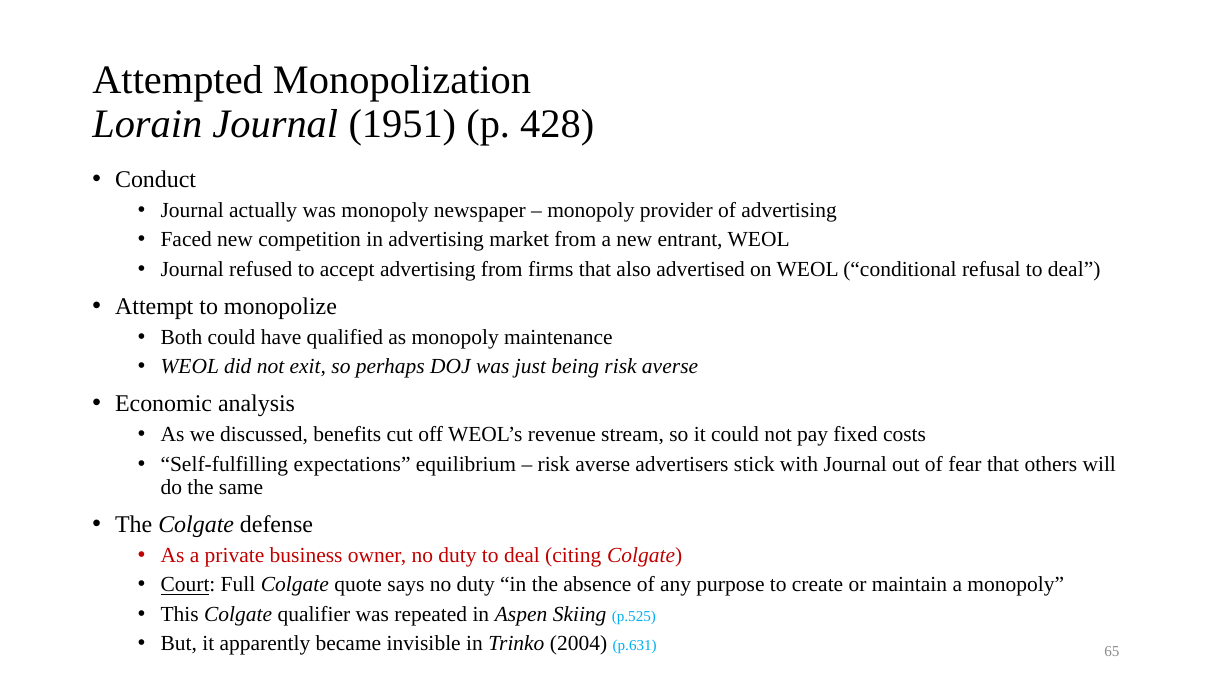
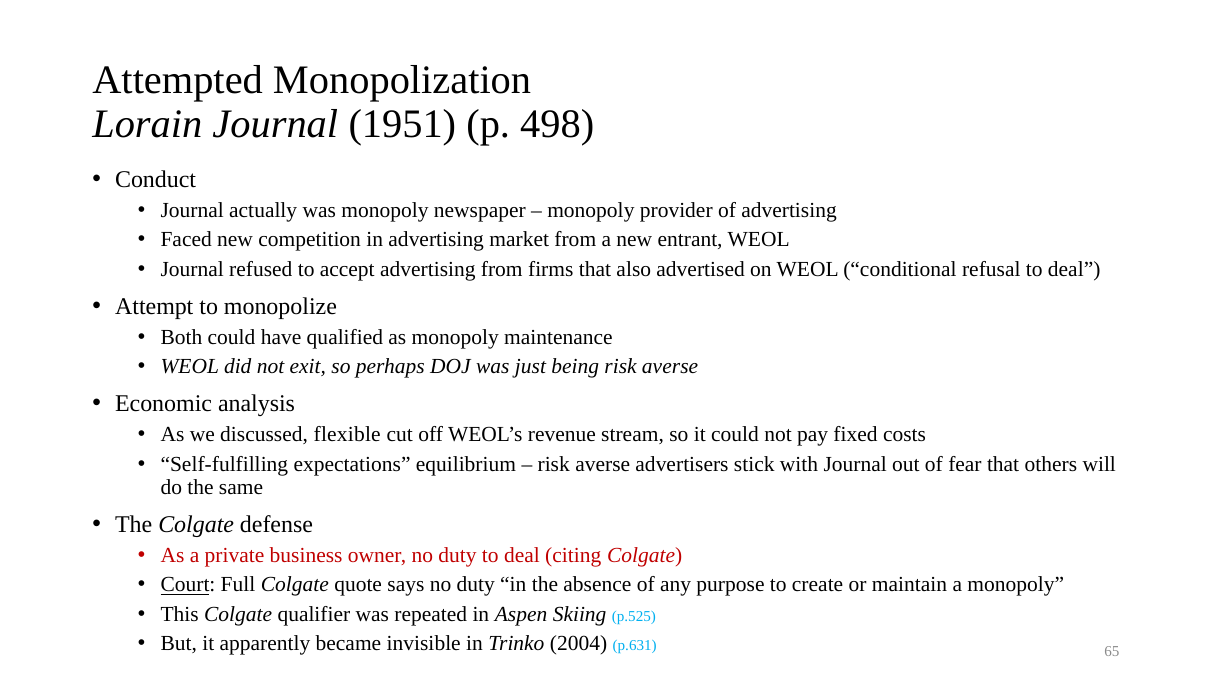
428: 428 -> 498
benefits: benefits -> flexible
